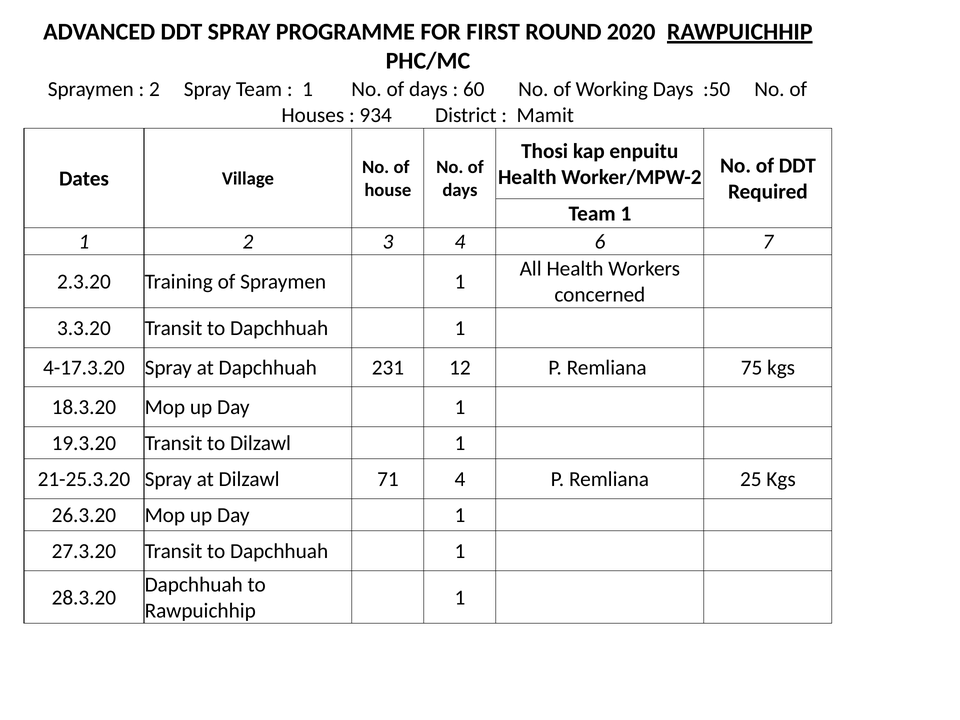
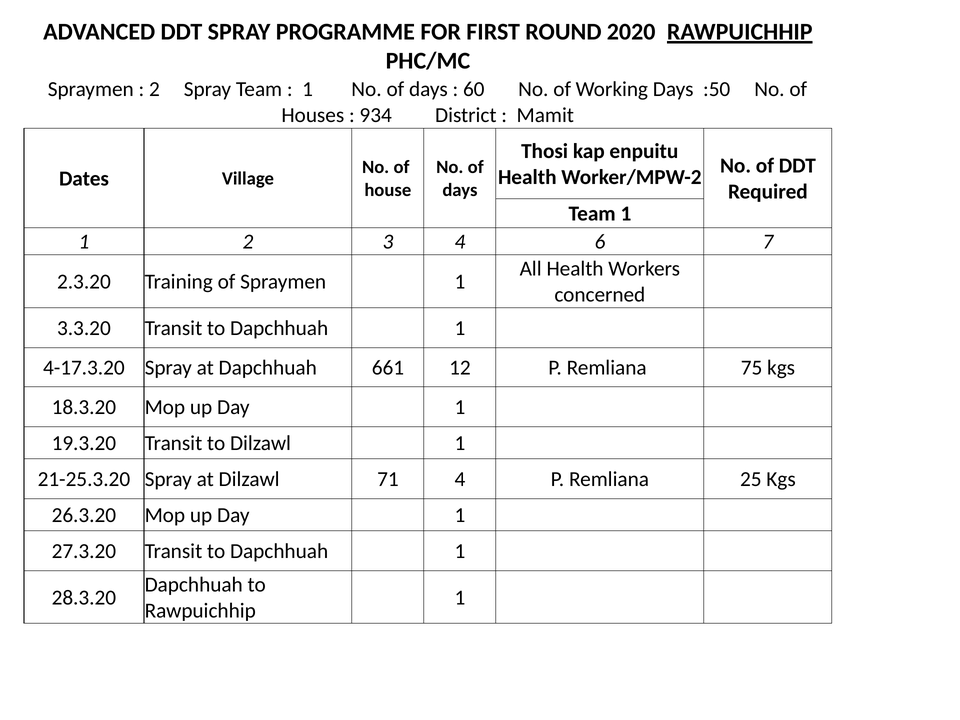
231: 231 -> 661
